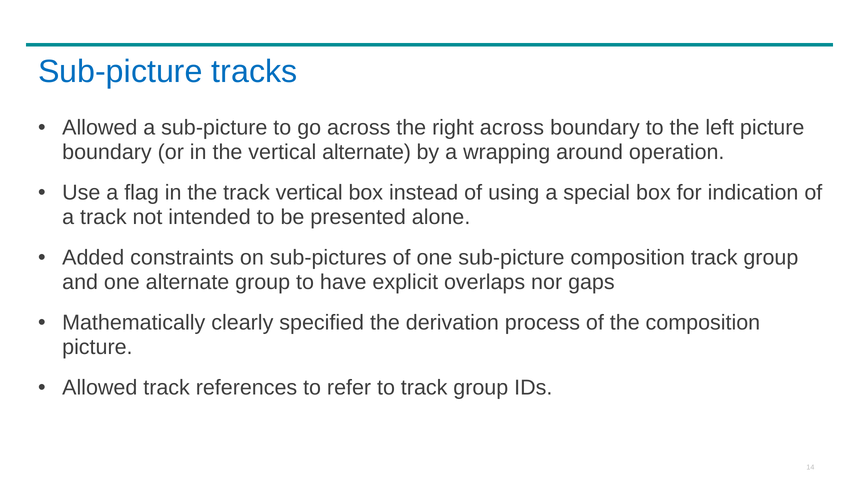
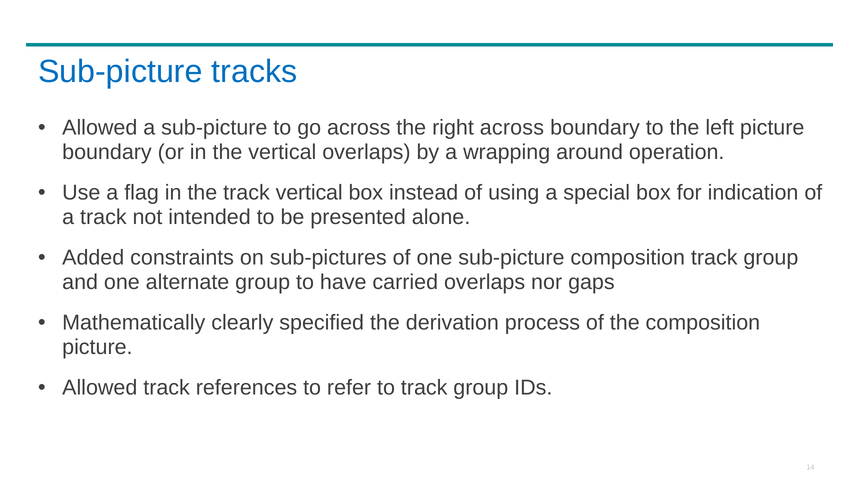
vertical alternate: alternate -> overlaps
explicit: explicit -> carried
